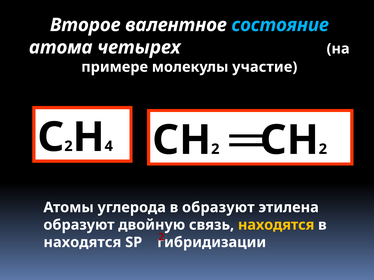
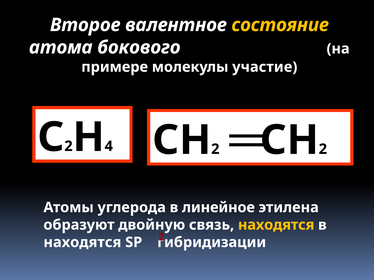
состояние colour: light blue -> yellow
четырех: четырех -> бокового
в образуют: образуют -> линейное
